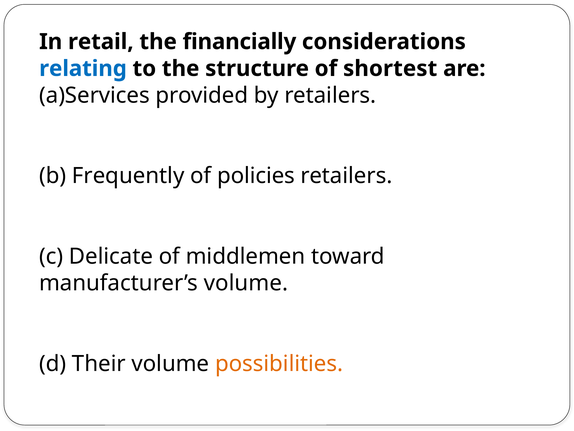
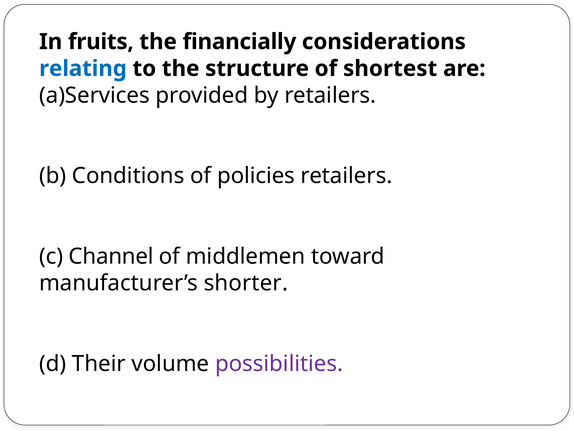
retail: retail -> fruits
Frequently: Frequently -> Conditions
Delicate: Delicate -> Channel
manufacturer’s volume: volume -> shorter
possibilities colour: orange -> purple
